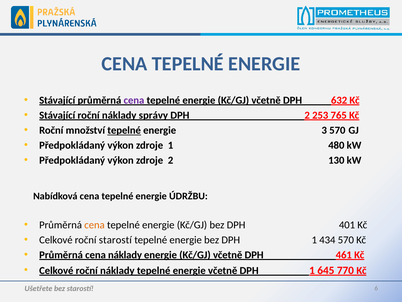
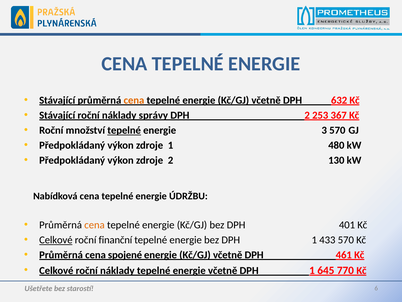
cena at (134, 100) colour: purple -> orange
765: 765 -> 367
Celkové at (56, 240) underline: none -> present
roční starostí: starostí -> finanční
434: 434 -> 433
cena náklady: náklady -> spojené
